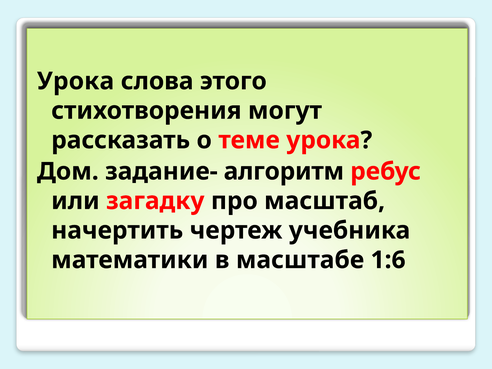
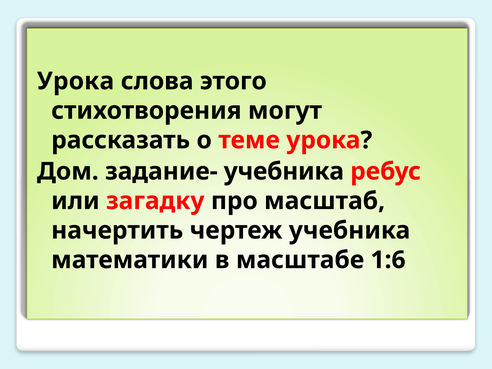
задание- алгоритм: алгоритм -> учебника
